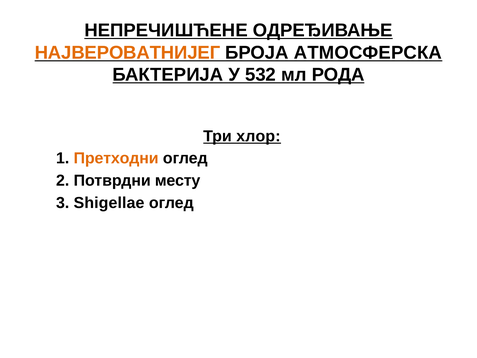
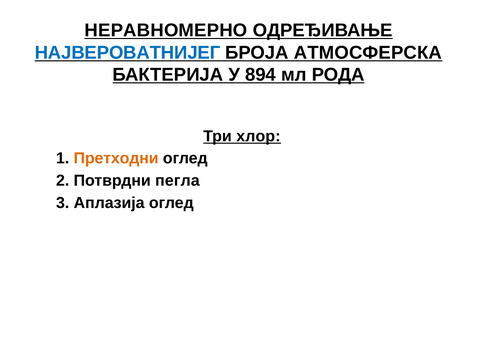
НЕПРЕЧИШЋЕНЕ: НЕПРЕЧИШЋЕНЕ -> НЕРАВНОМЕРНО
НАЈВЕРОВАТНИЈЕГ colour: orange -> blue
532: 532 -> 894
месту: месту -> пегла
Shigellae: Shigellae -> Аплазија
